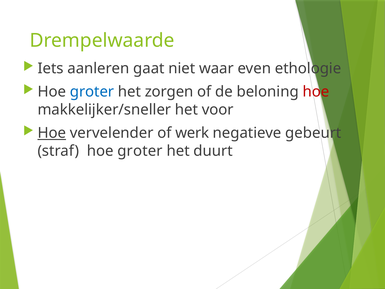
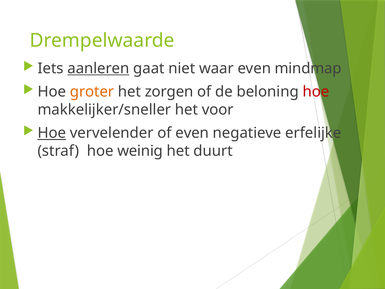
aanleren underline: none -> present
ethologie: ethologie -> mindmap
groter at (92, 92) colour: blue -> orange
of werk: werk -> even
gebeurt: gebeurt -> erfelijke
straf hoe groter: groter -> weinig
